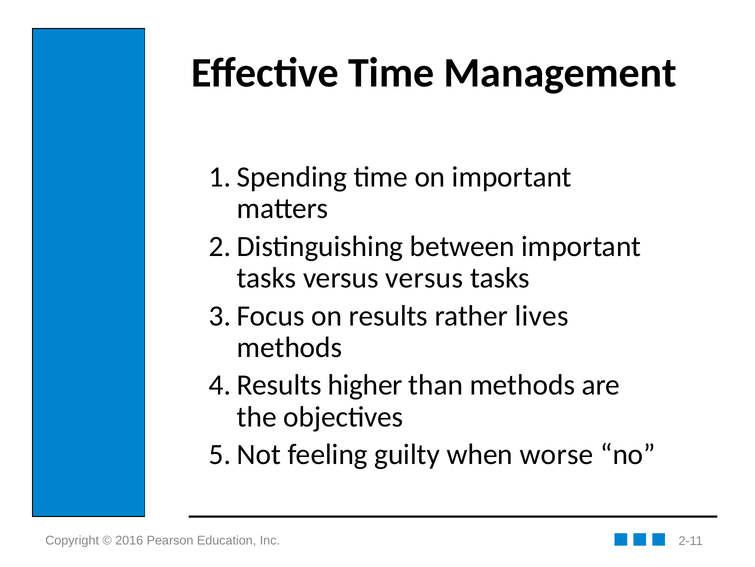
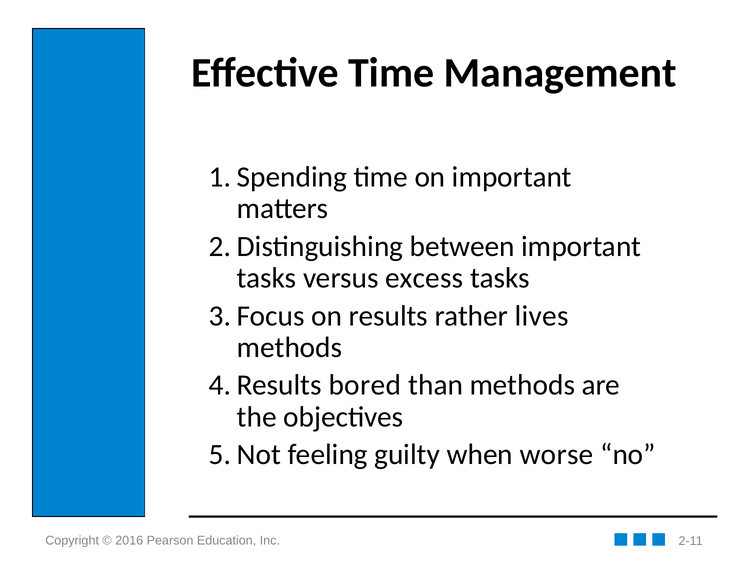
versus versus: versus -> excess
higher: higher -> bored
